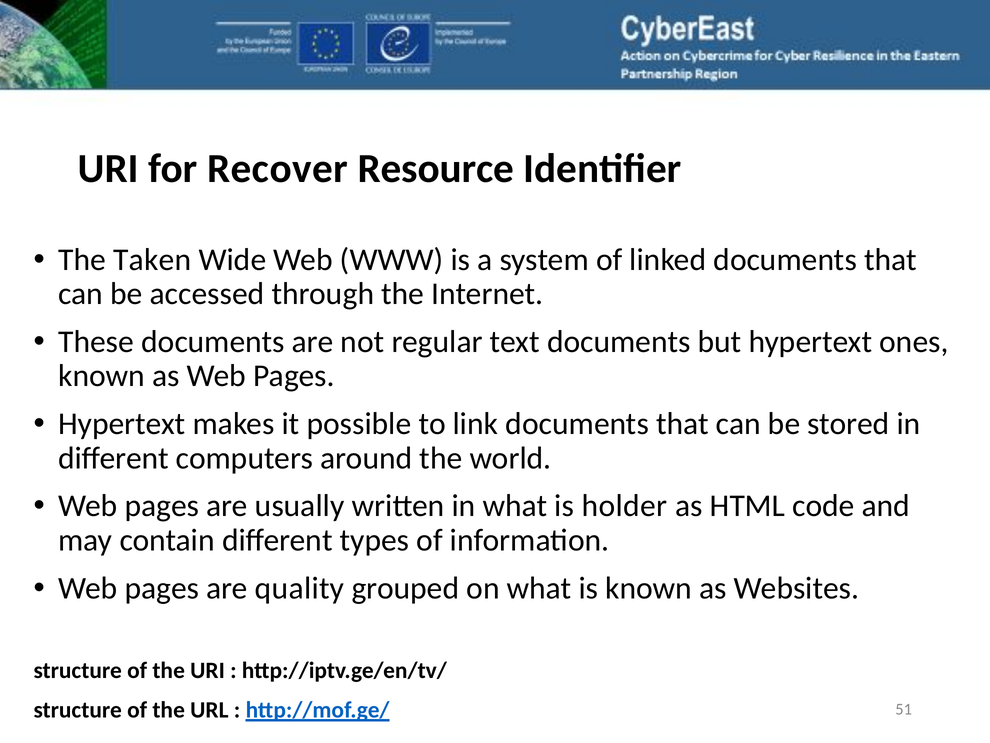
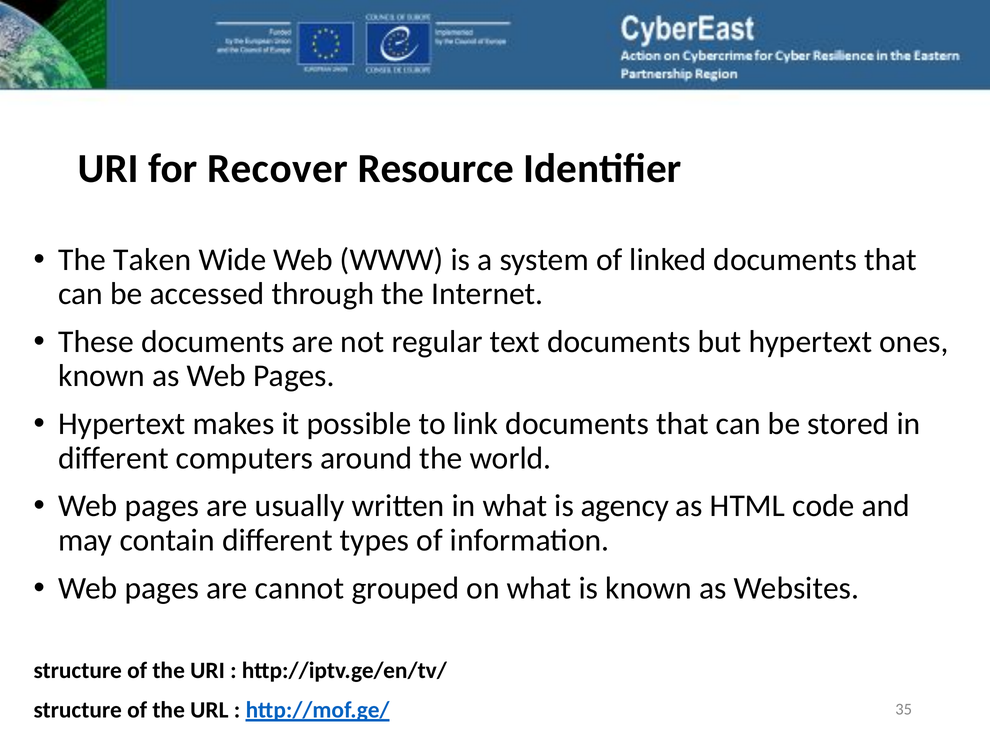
holder: holder -> agency
quality: quality -> cannot
51: 51 -> 35
